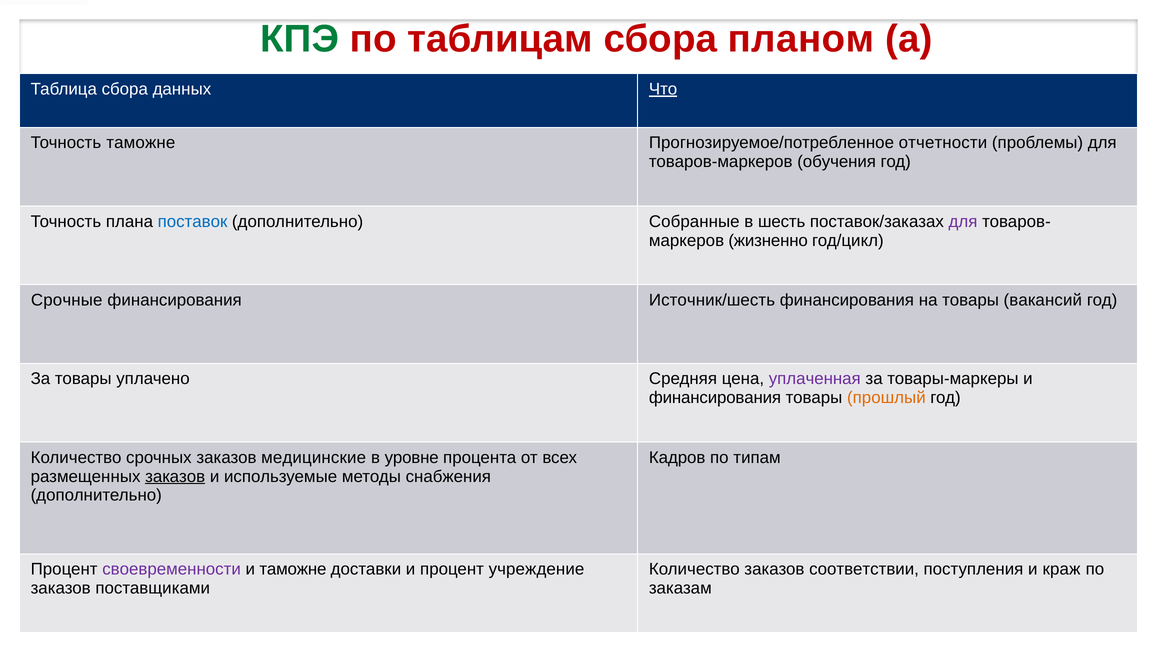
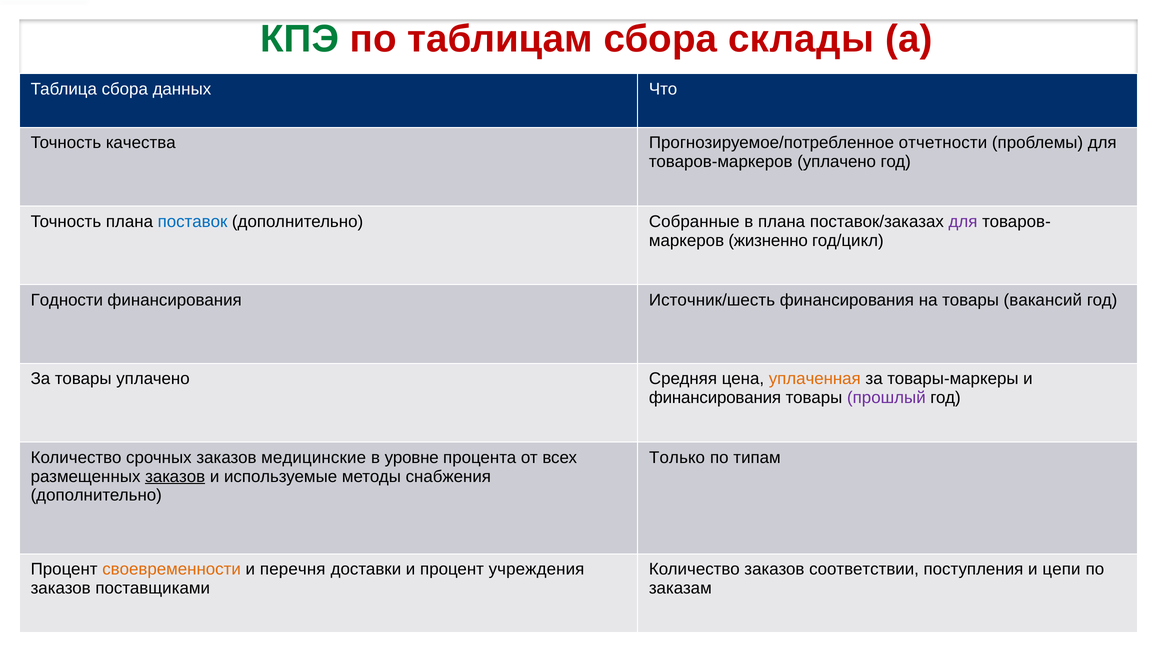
планом: планом -> склады
Что underline: present -> none
Точность таможне: таможне -> качества
товаров-маркеров обучения: обучения -> уплачено
в шесть: шесть -> плана
Срочные: Срочные -> Годности
уплаченная colour: purple -> orange
прошлый colour: orange -> purple
Кадров: Кадров -> Только
своевременности colour: purple -> orange
и таможне: таможне -> перечня
учреждение: учреждение -> учреждения
краж: краж -> цепи
